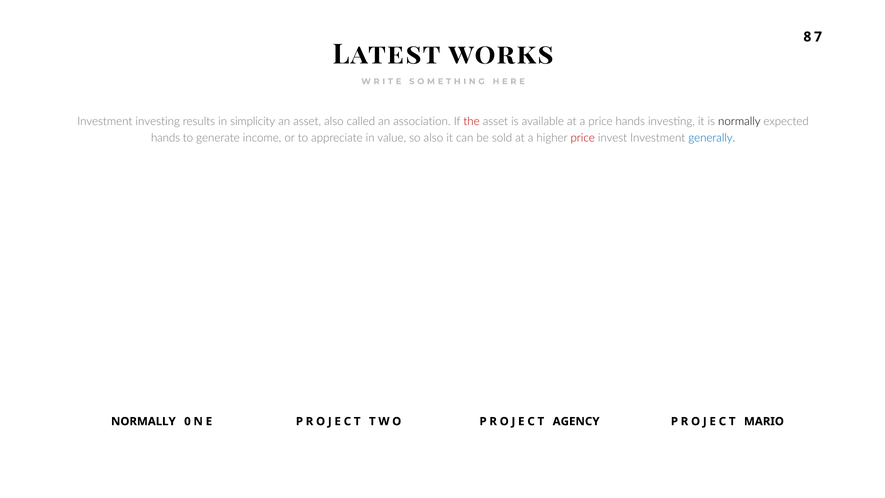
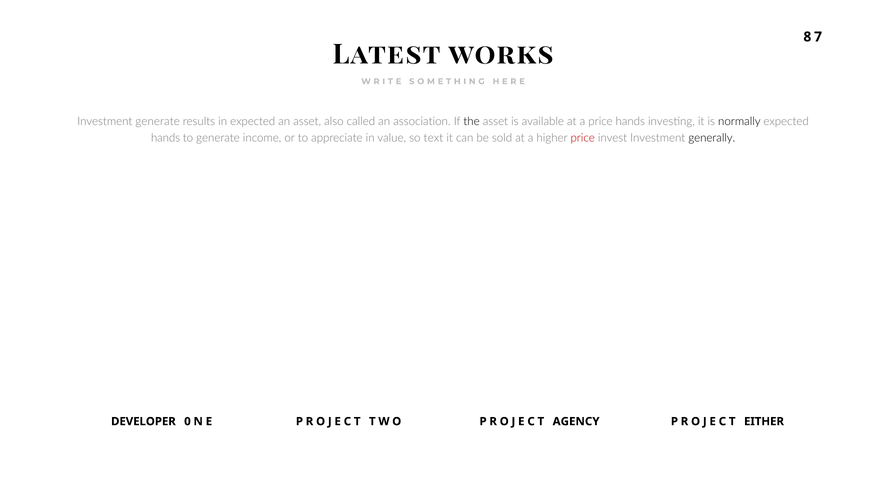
Investment investing: investing -> generate
in simplicity: simplicity -> expected
the colour: red -> black
so also: also -> text
generally colour: blue -> black
NORMALLY at (143, 421): NORMALLY -> DEVELOPER
MARIO: MARIO -> EITHER
